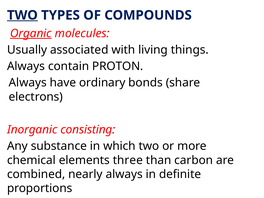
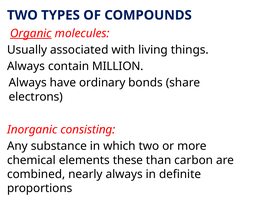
TWO at (22, 15) underline: present -> none
PROTON: PROTON -> MILLION
three: three -> these
